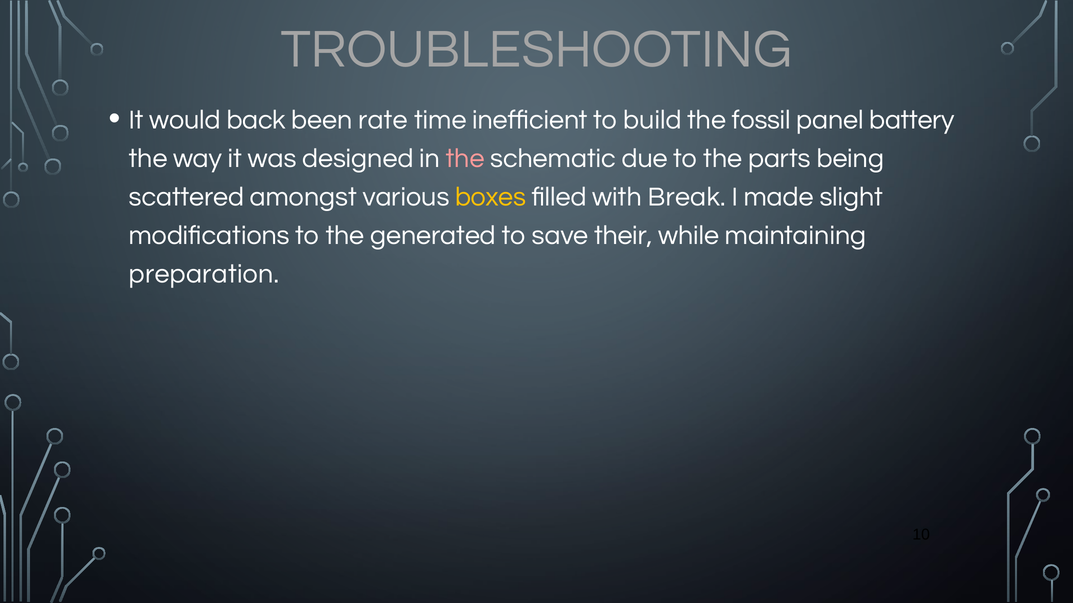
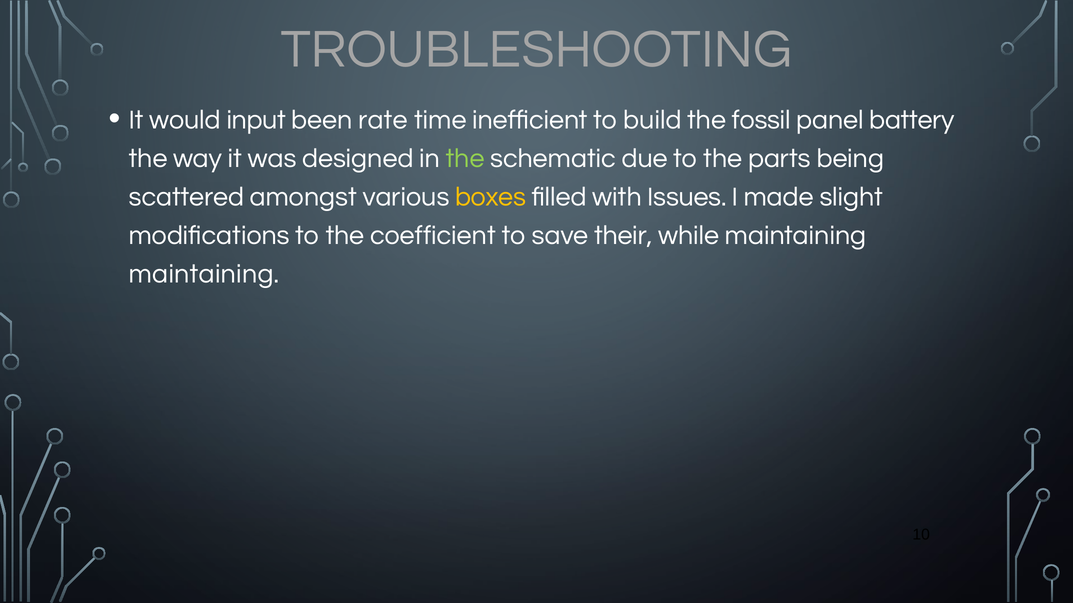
back: back -> input
the at (465, 158) colour: pink -> light green
Break: Break -> Issues
generated: generated -> coefficient
preparation at (204, 274): preparation -> maintaining
